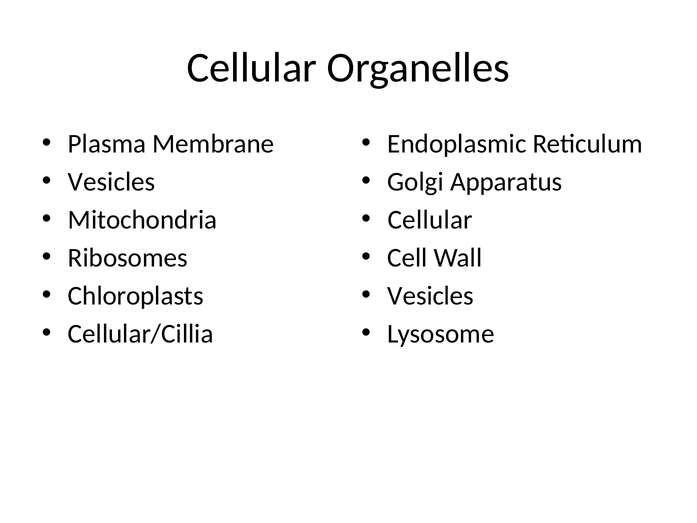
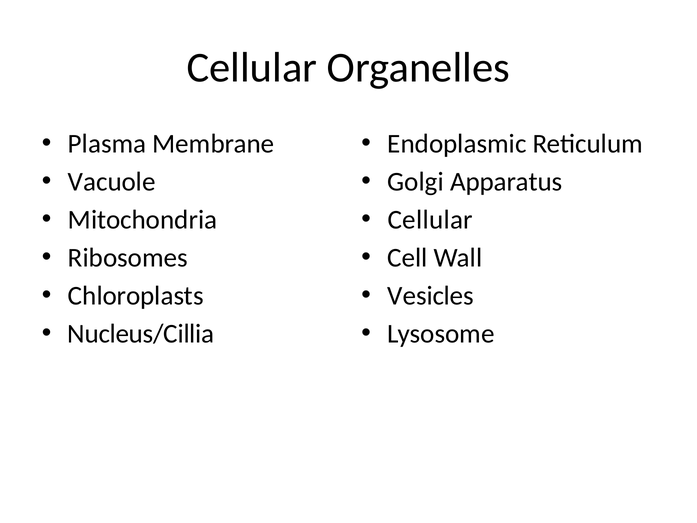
Vesicles at (112, 182): Vesicles -> Vacuole
Cellular/Cillia: Cellular/Cillia -> Nucleus/Cillia
